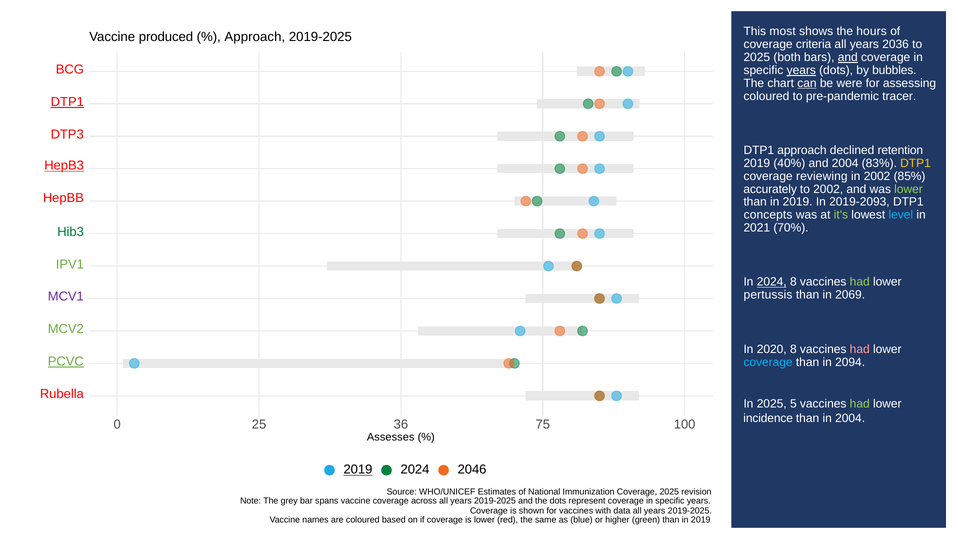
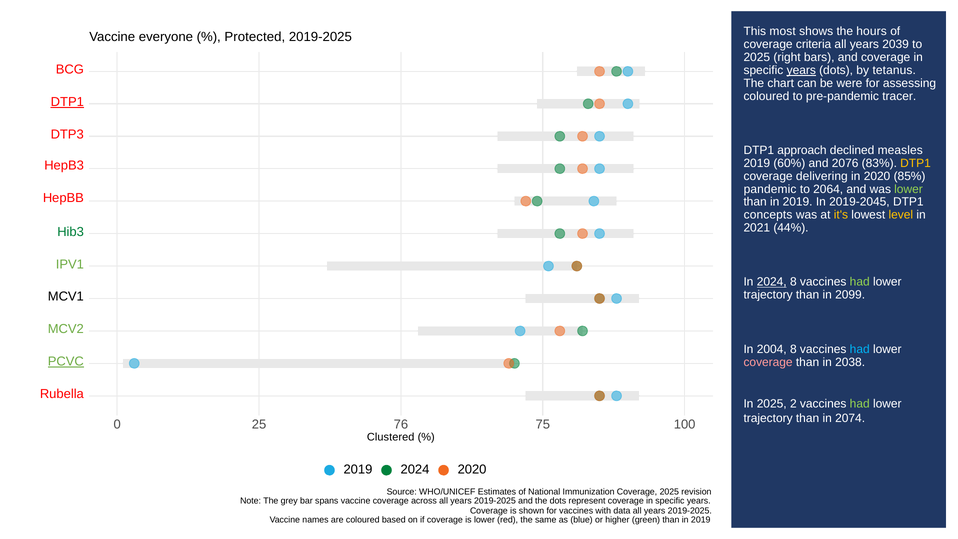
produced: produced -> everyone
Approach at (255, 37): Approach -> Protected
2036: 2036 -> 2039
both: both -> right
and at (848, 57) underline: present -> none
bubbles: bubbles -> tetanus
can underline: present -> none
retention: retention -> measles
40%: 40% -> 60%
and 2004: 2004 -> 2076
HepB3 underline: present -> none
reviewing: reviewing -> delivering
in 2002: 2002 -> 2020
accurately: accurately -> pandemic
to 2002: 2002 -> 2064
2019-2093: 2019-2093 -> 2019-2045
it's colour: light green -> yellow
level colour: light blue -> yellow
70%: 70% -> 44%
pertussis at (768, 295): pertussis -> trajectory
2069: 2069 -> 2099
MCV1 colour: purple -> black
2020: 2020 -> 2004
had at (860, 349) colour: pink -> light blue
coverage at (768, 362) colour: light blue -> pink
2094: 2094 -> 2038
5: 5 -> 2
incidence at (768, 418): incidence -> trajectory
in 2004: 2004 -> 2074
36: 36 -> 76
Assesses: Assesses -> Clustered
2019 at (358, 470) underline: present -> none
2024 2046: 2046 -> 2020
